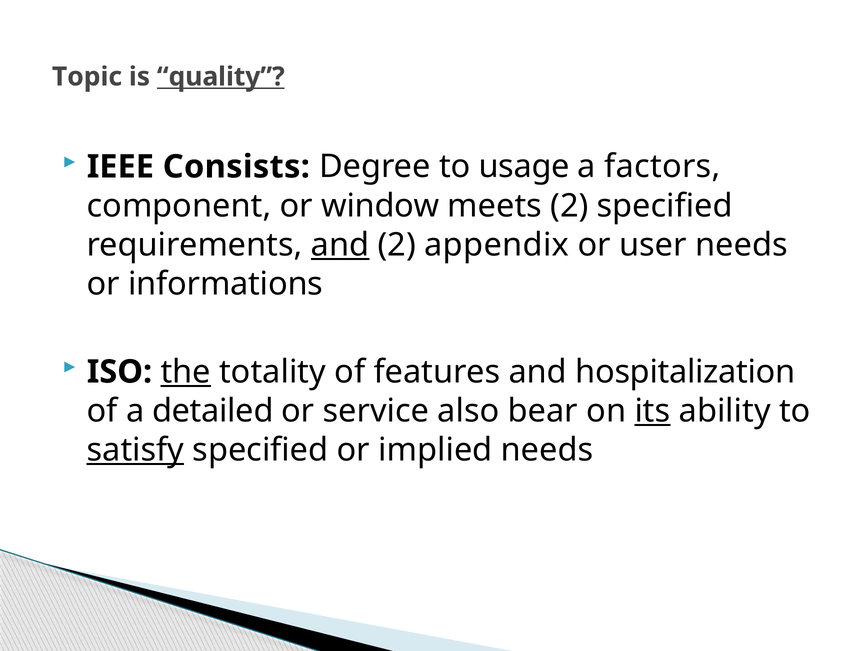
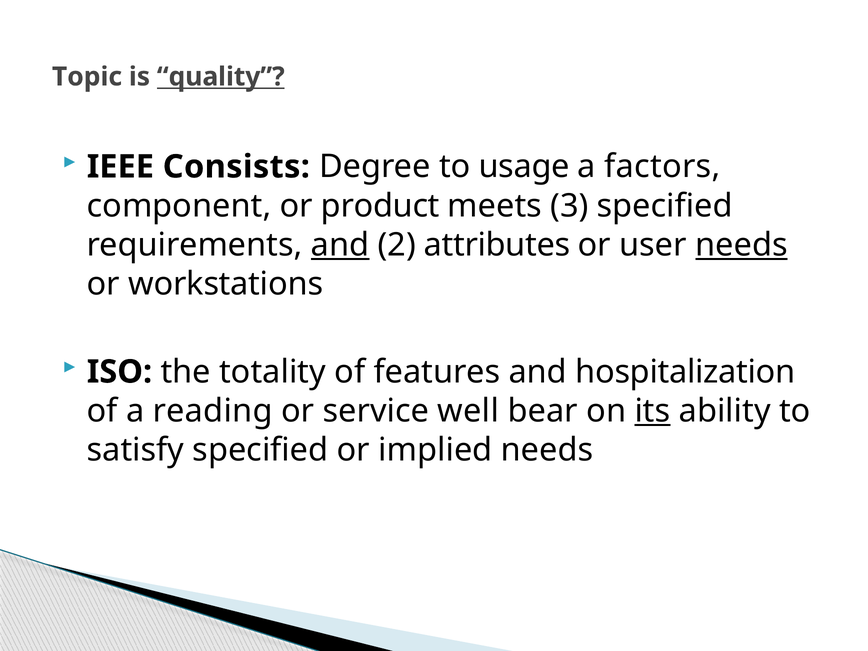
window: window -> product
meets 2: 2 -> 3
appendix: appendix -> attributes
needs at (742, 245) underline: none -> present
informations: informations -> workstations
the underline: present -> none
detailed: detailed -> reading
also: also -> well
satisfy underline: present -> none
